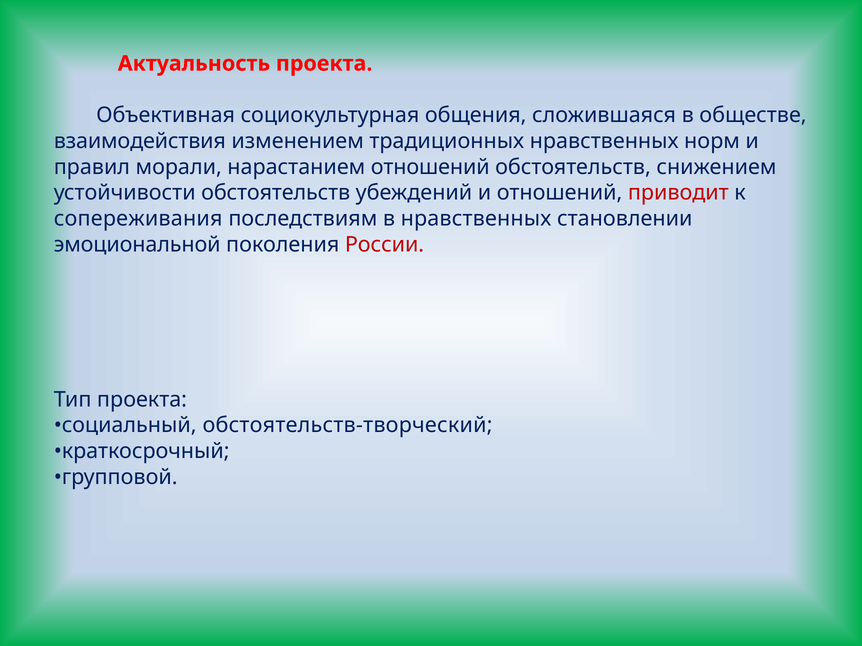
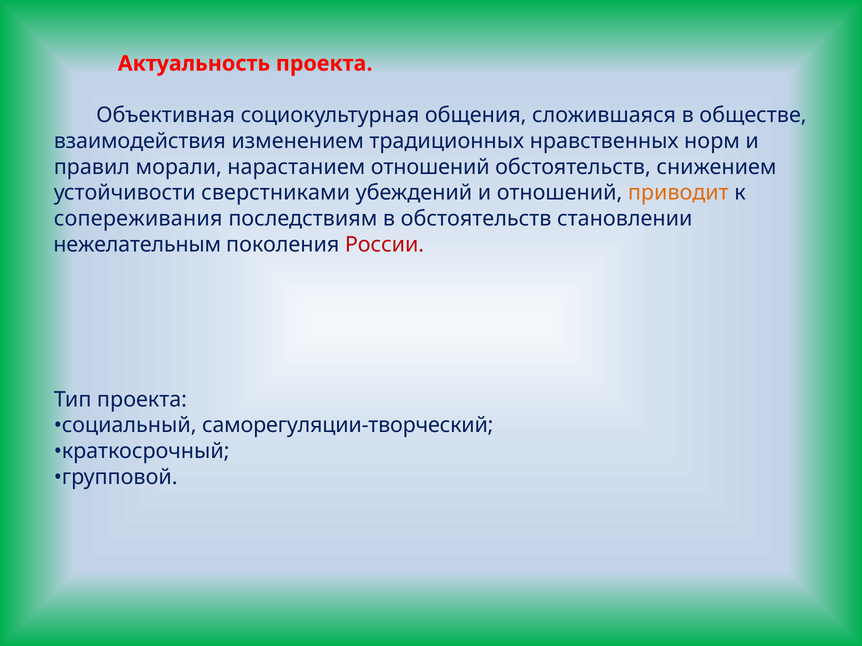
устойчивости обстоятельств: обстоятельств -> сверстниками
приводит colour: red -> orange
в нравственных: нравственных -> обстоятельств
эмоциональной: эмоциональной -> нежелательным
обстоятельств-творческий: обстоятельств-творческий -> саморегуляции-творческий
